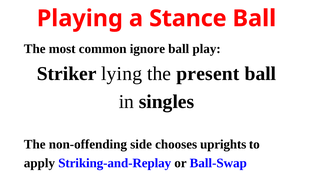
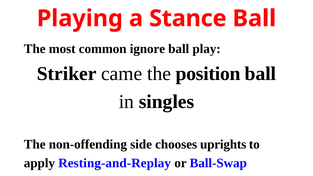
lying: lying -> came
present: present -> position
Striking-and-Replay: Striking-and-Replay -> Resting-and-Replay
